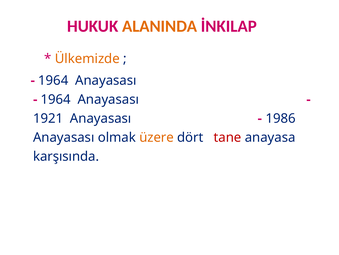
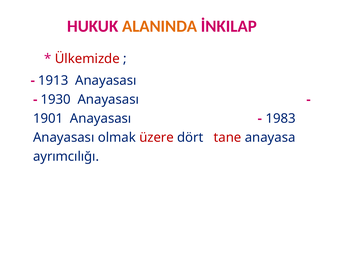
Ülkemizde colour: orange -> red
1964 at (53, 80): 1964 -> 1913
1964 at (56, 99): 1964 -> 1930
1921: 1921 -> 1901
1986: 1986 -> 1983
üzere colour: orange -> red
karşısında: karşısında -> ayrımcılığı
